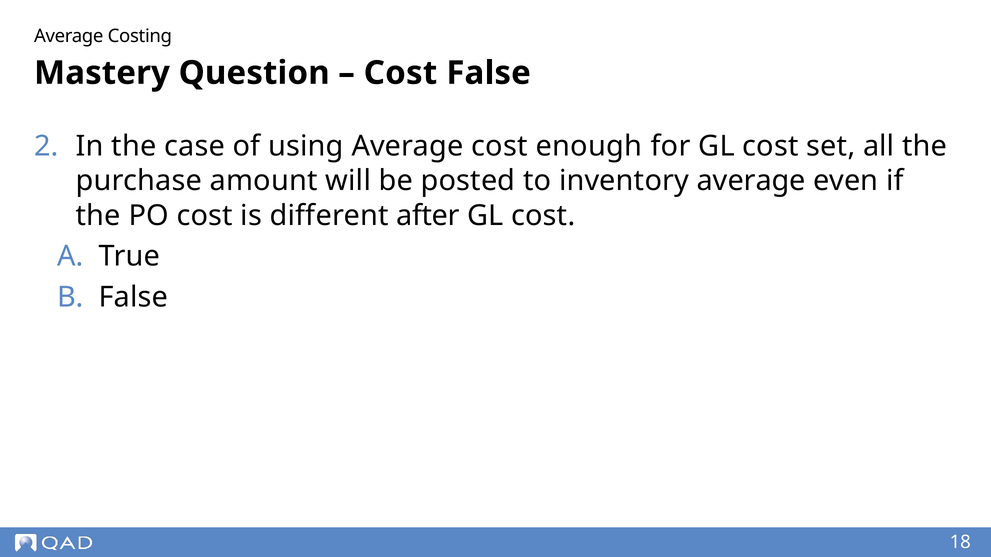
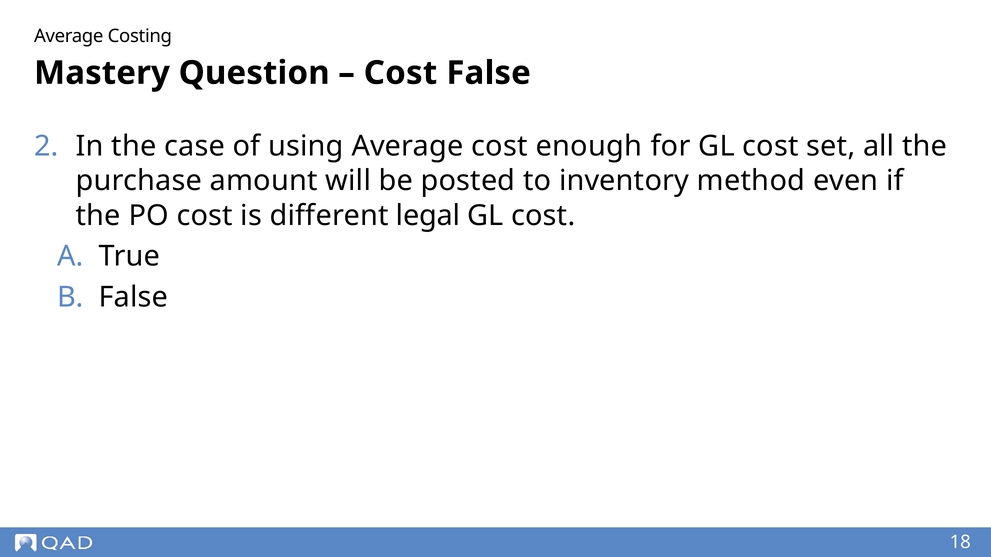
inventory average: average -> method
after: after -> legal
